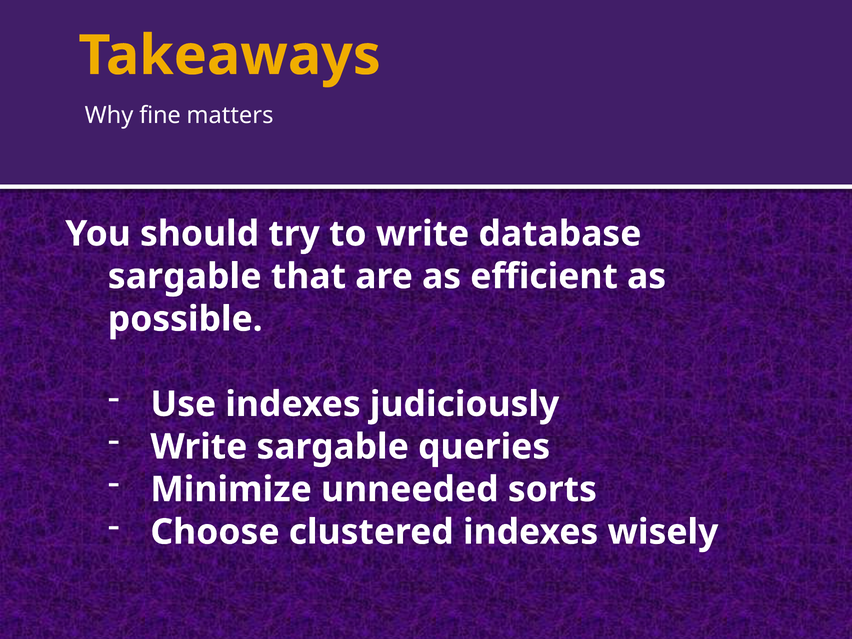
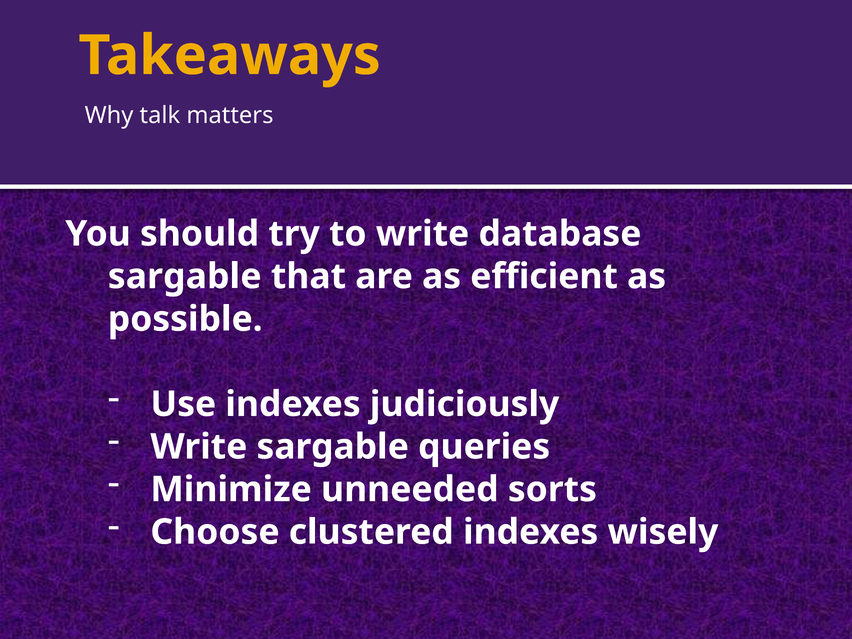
fine: fine -> talk
